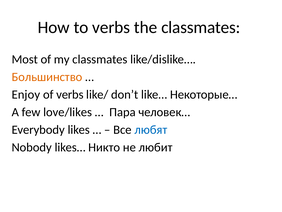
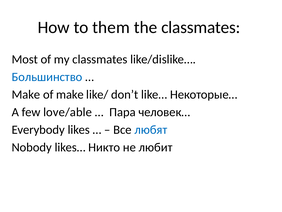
to verbs: verbs -> them
Большинство colour: orange -> blue
Enjoy at (26, 94): Enjoy -> Make
of verbs: verbs -> make
love/likes: love/likes -> love/able
